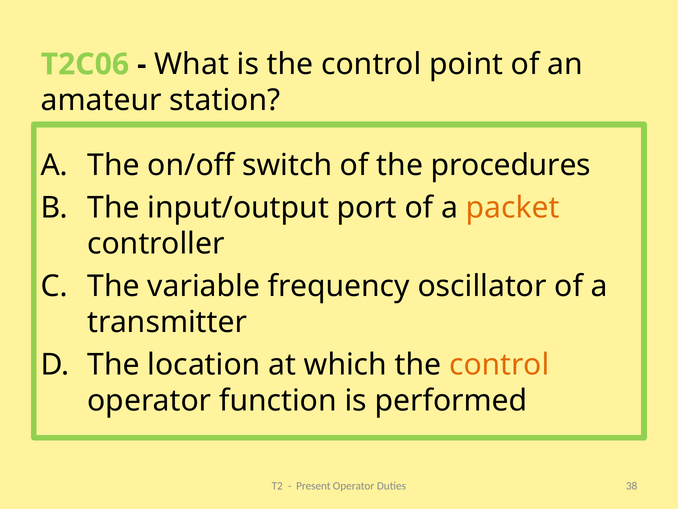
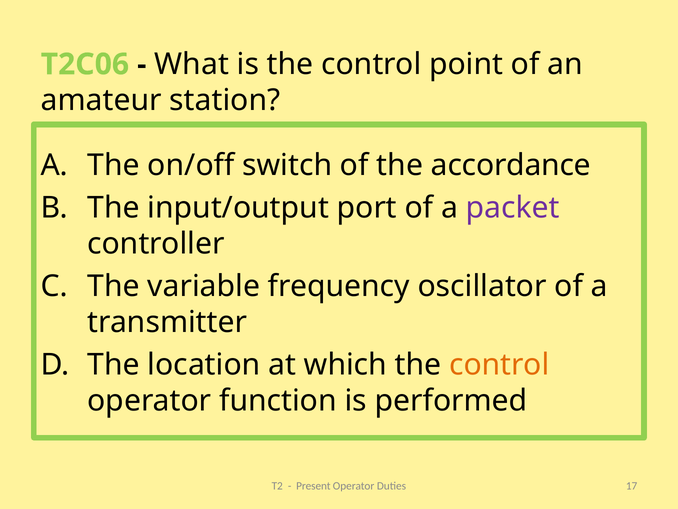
procedures: procedures -> accordance
packet colour: orange -> purple
38: 38 -> 17
